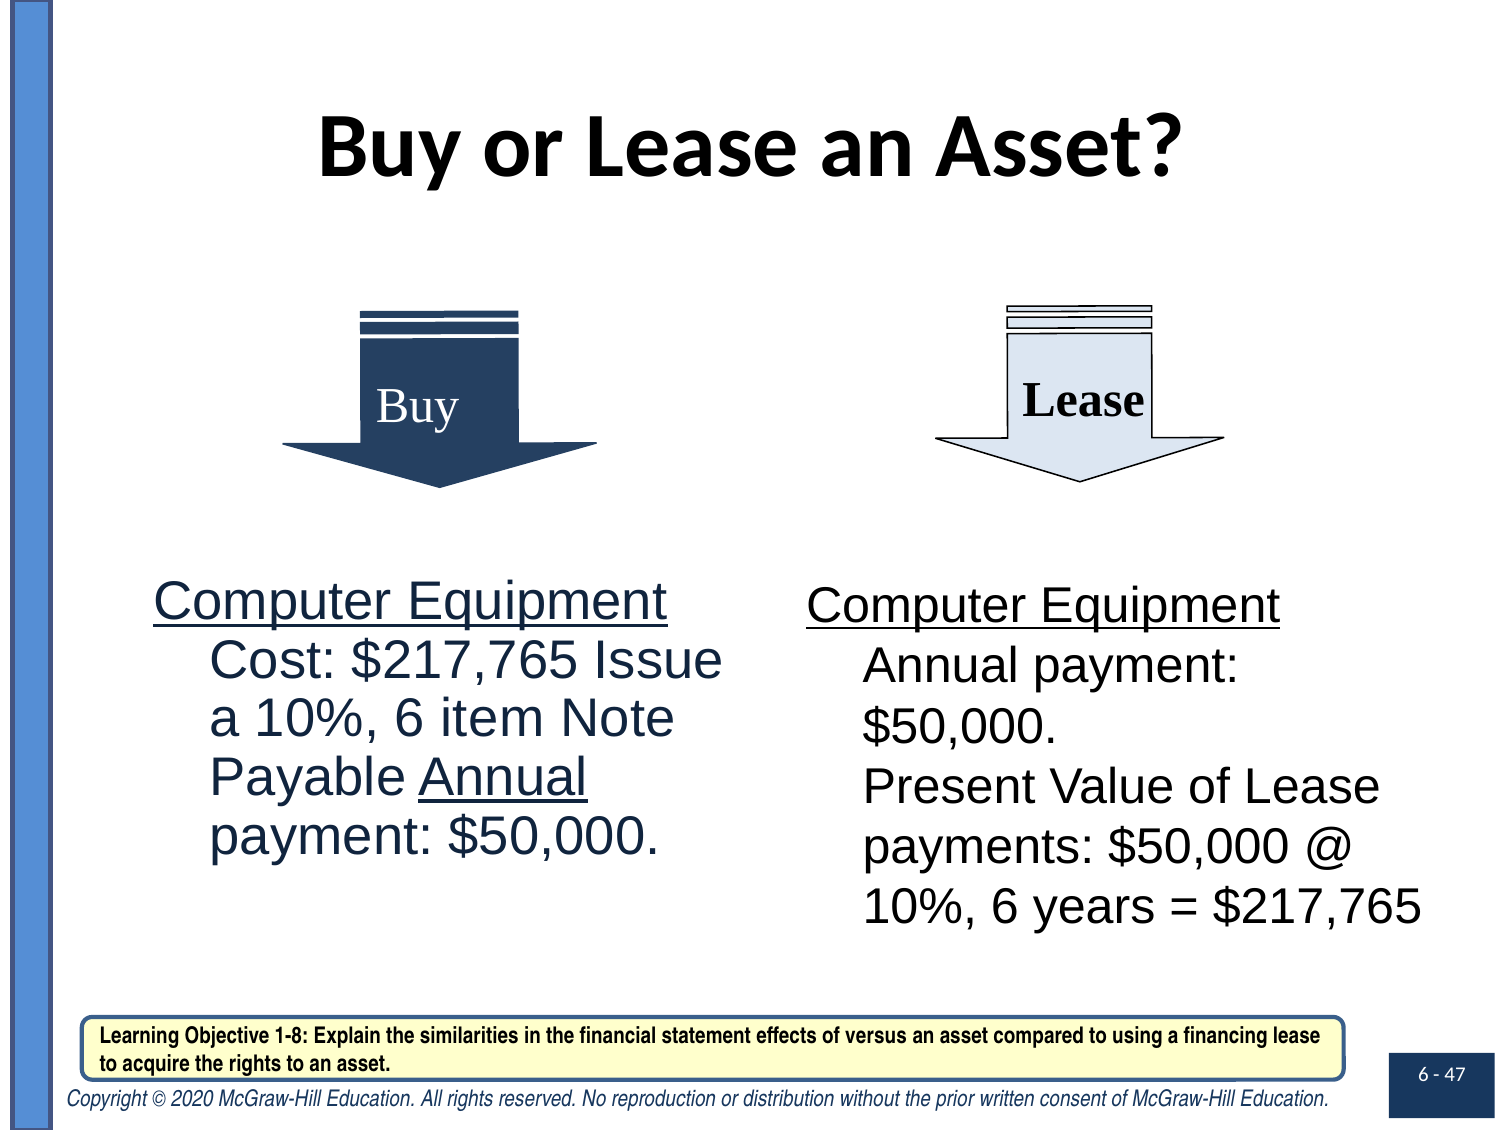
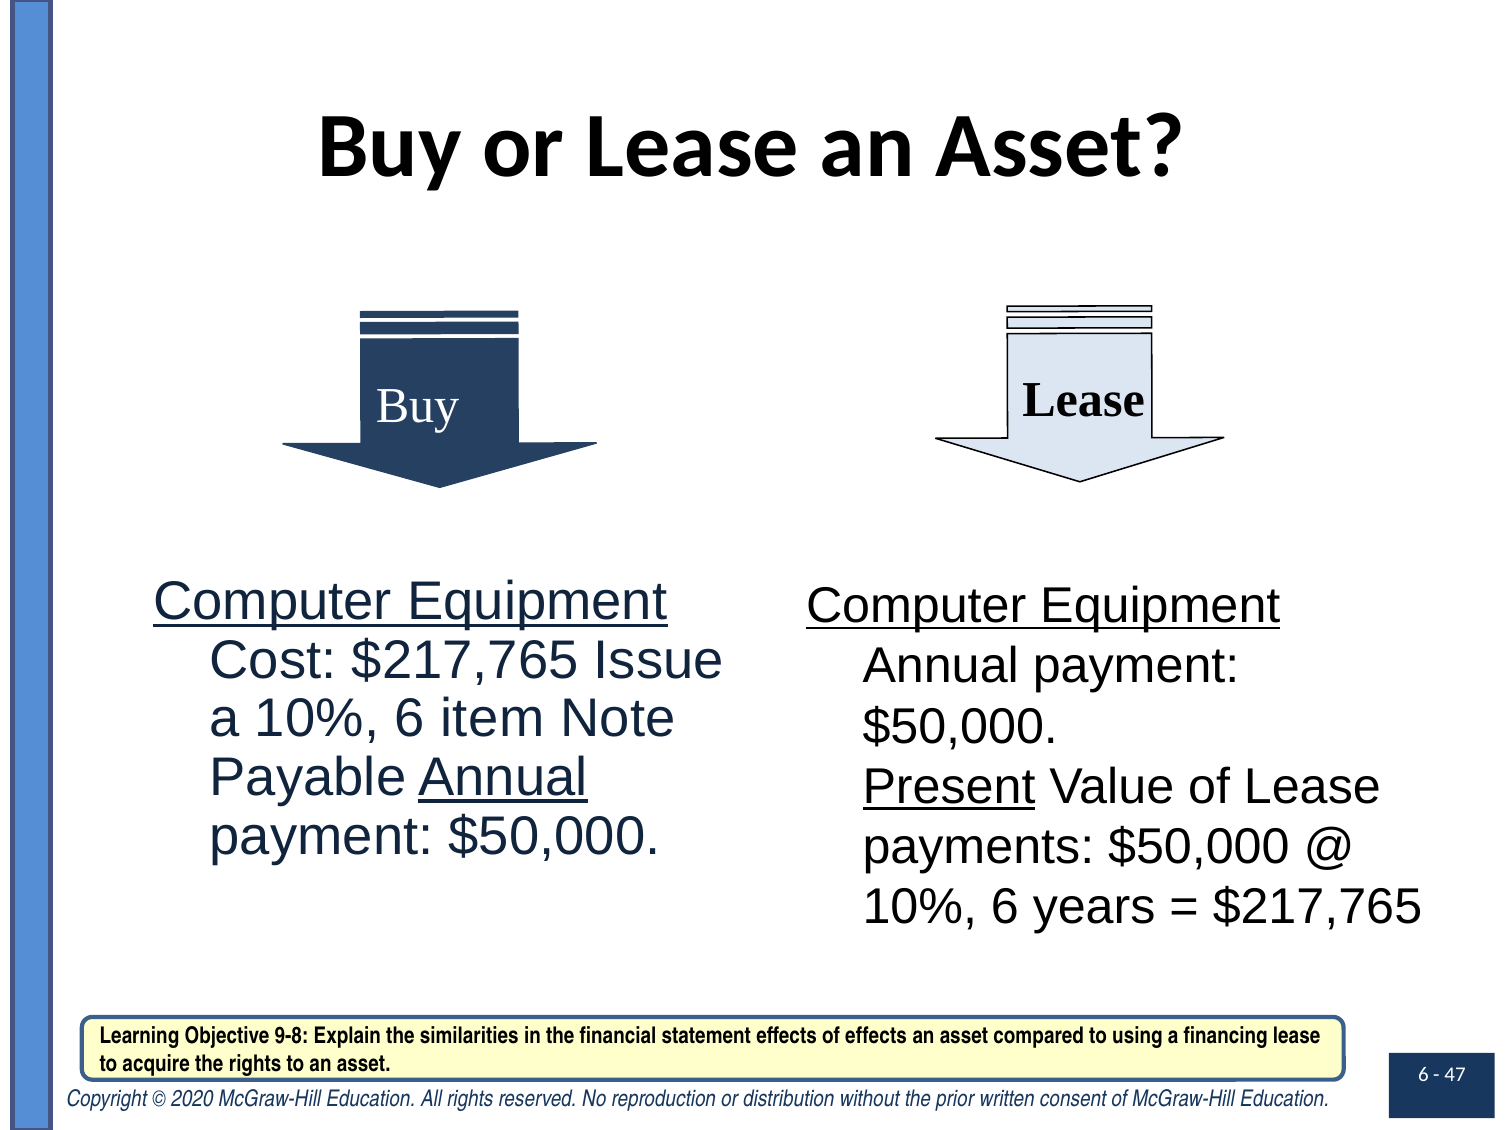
Present underline: none -> present
1-8: 1-8 -> 9-8
of versus: versus -> effects
